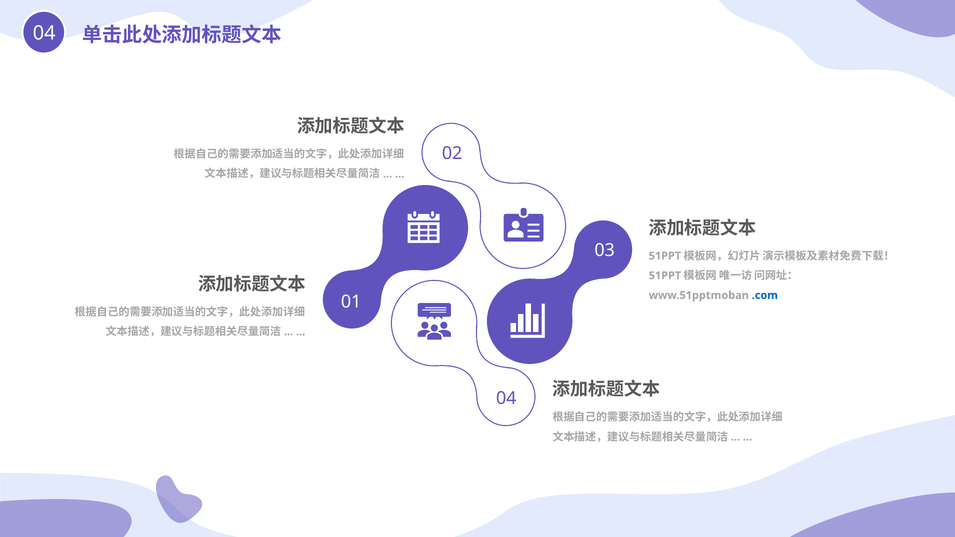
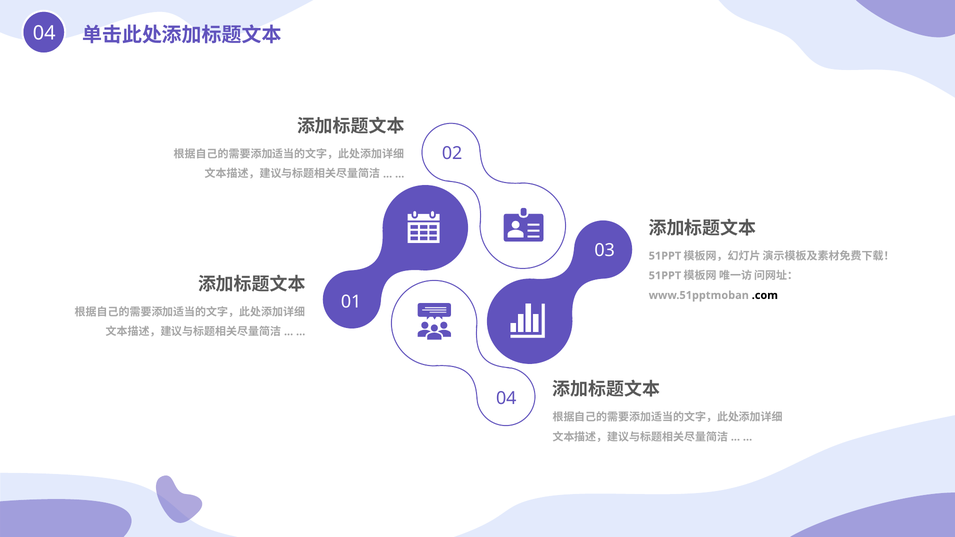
.com colour: blue -> black
